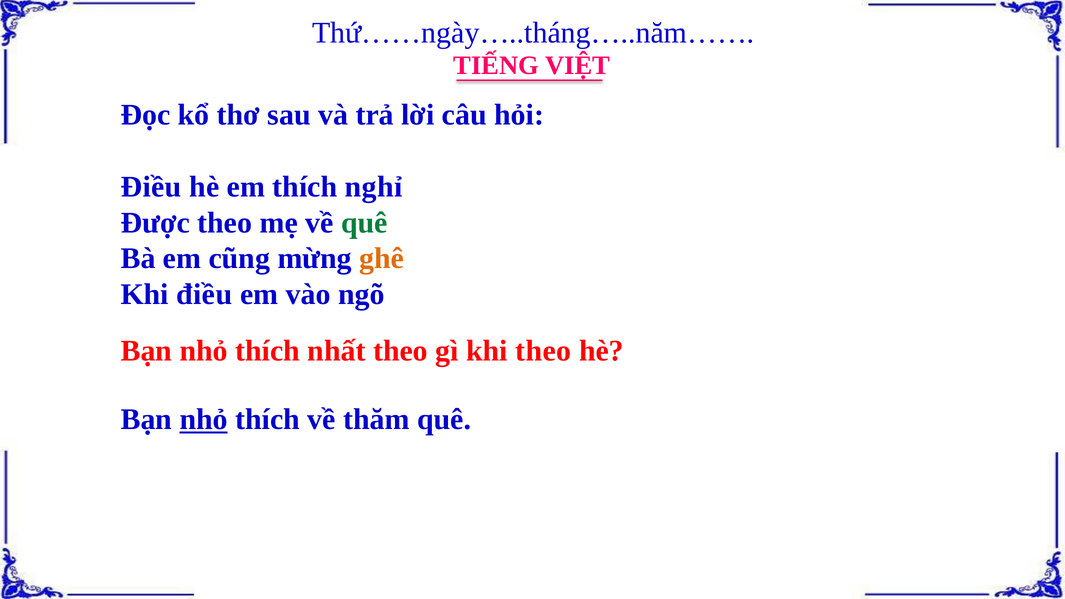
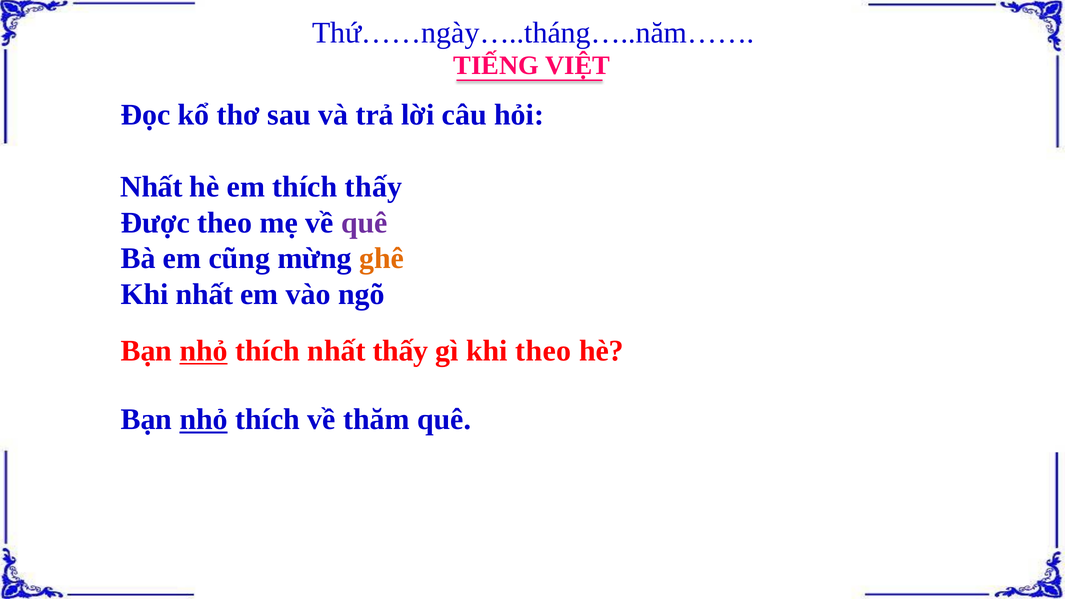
Điều at (151, 187): Điều -> Nhất
thích nghỉ: nghỉ -> thấy
quê at (364, 222) colour: green -> purple
Khi điều: điều -> nhất
nhỏ at (204, 350) underline: none -> present
nhất theo: theo -> thấy
